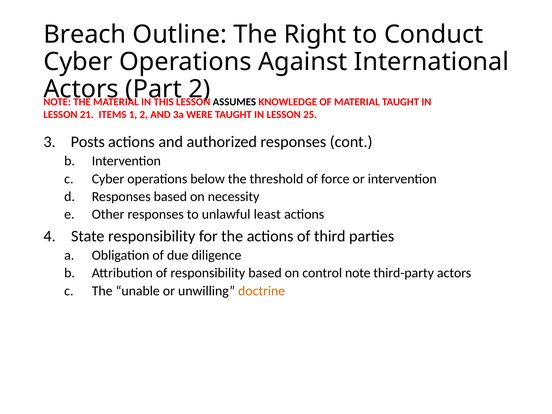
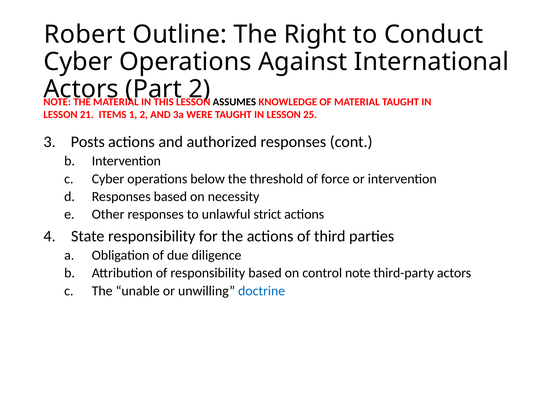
Breach: Breach -> Robert
least: least -> strict
doctrine colour: orange -> blue
